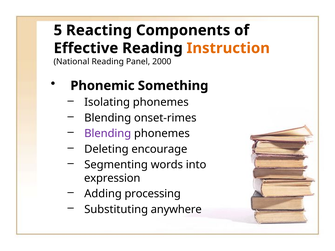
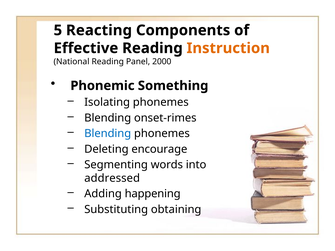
Blending at (108, 134) colour: purple -> blue
expression: expression -> addressed
processing: processing -> happening
anywhere: anywhere -> obtaining
